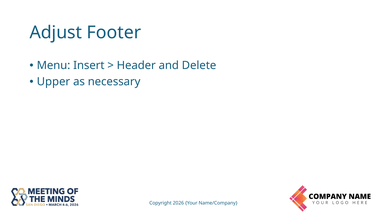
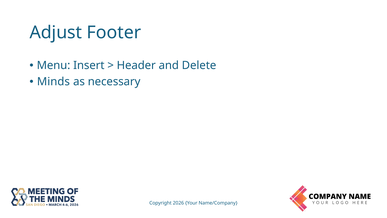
Upper: Upper -> Minds
